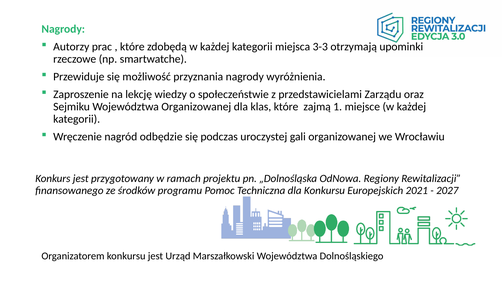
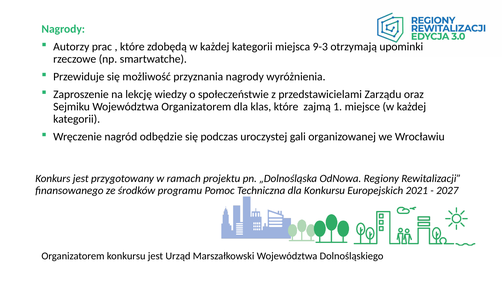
3-3: 3-3 -> 9-3
Województwa Organizowanej: Organizowanej -> Organizatorem
